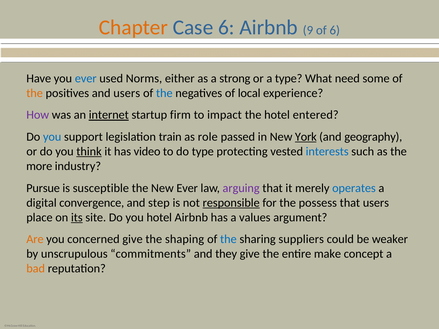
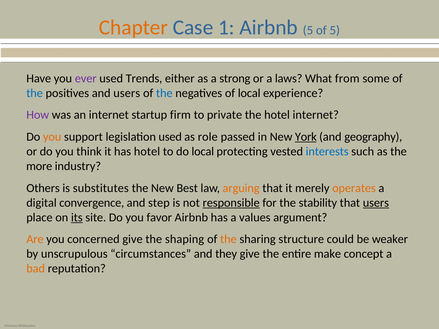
Case 6: 6 -> 1
Airbnb 9: 9 -> 5
of 6: 6 -> 5
ever at (86, 78) colour: blue -> purple
Norms: Norms -> Trends
a type: type -> laws
need: need -> from
the at (35, 93) colour: orange -> blue
internet at (109, 115) underline: present -> none
impact: impact -> private
hotel entered: entered -> internet
you at (52, 137) colour: blue -> orange
legislation train: train -> used
think underline: present -> none
has video: video -> hotel
do type: type -> local
Pursue: Pursue -> Others
susceptible: susceptible -> substitutes
New Ever: Ever -> Best
arguing colour: purple -> orange
operates colour: blue -> orange
possess: possess -> stability
users at (376, 203) underline: none -> present
you hotel: hotel -> favor
the at (228, 239) colour: blue -> orange
suppliers: suppliers -> structure
commitments: commitments -> circumstances
